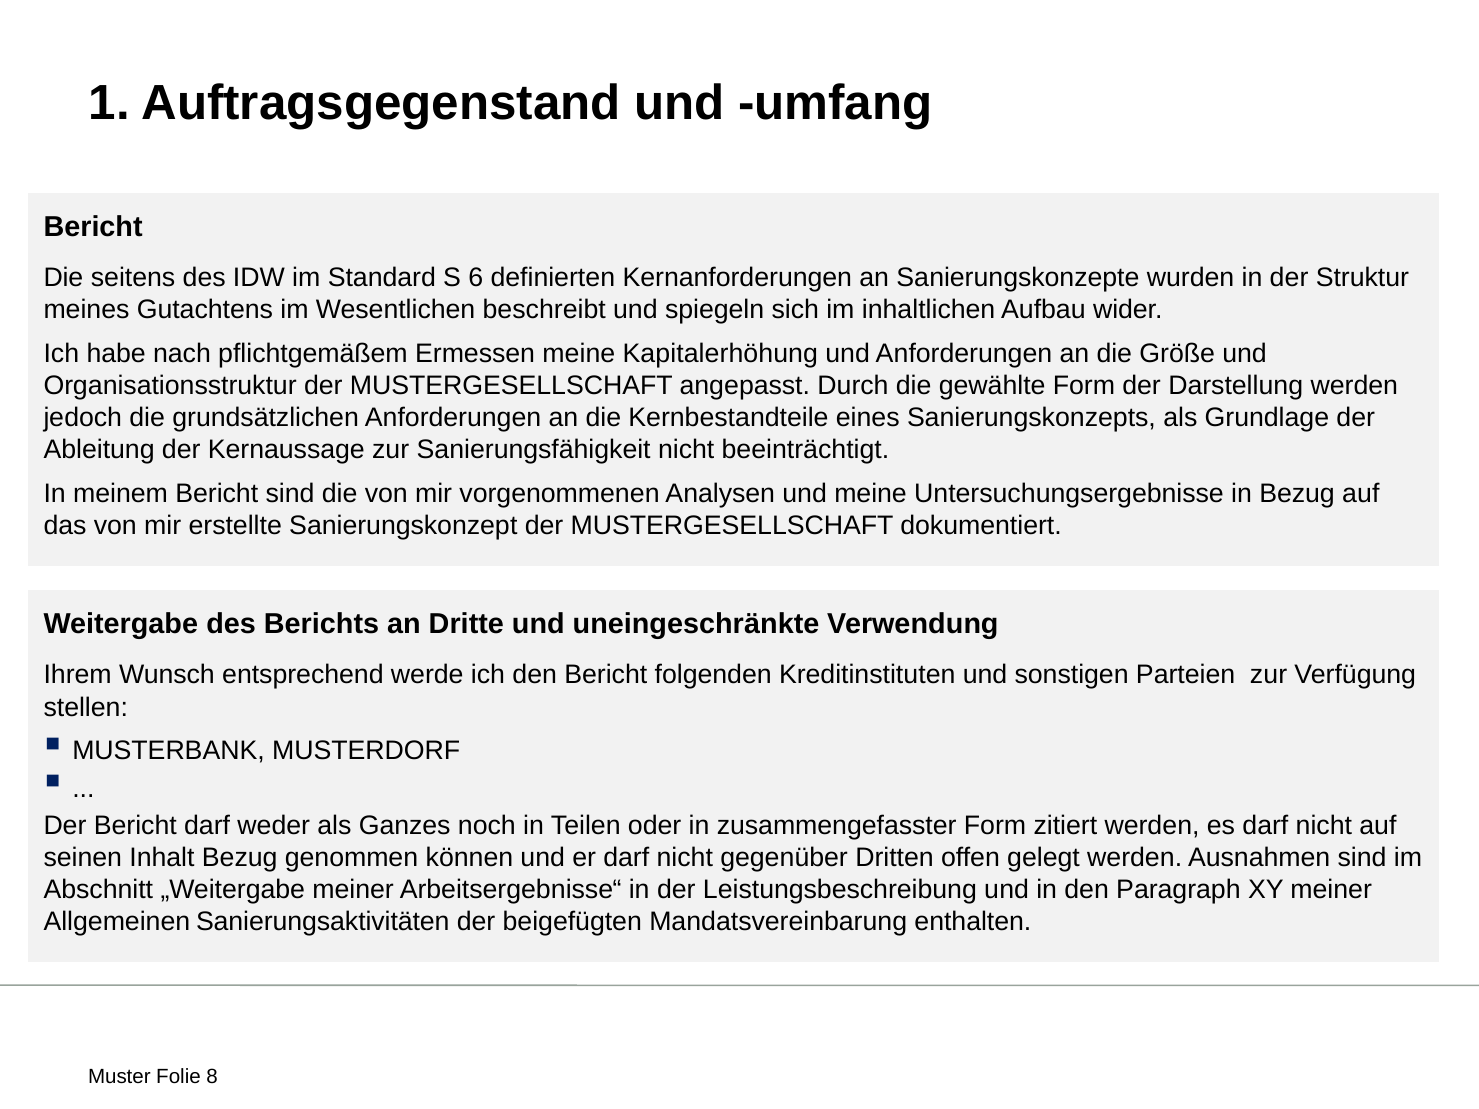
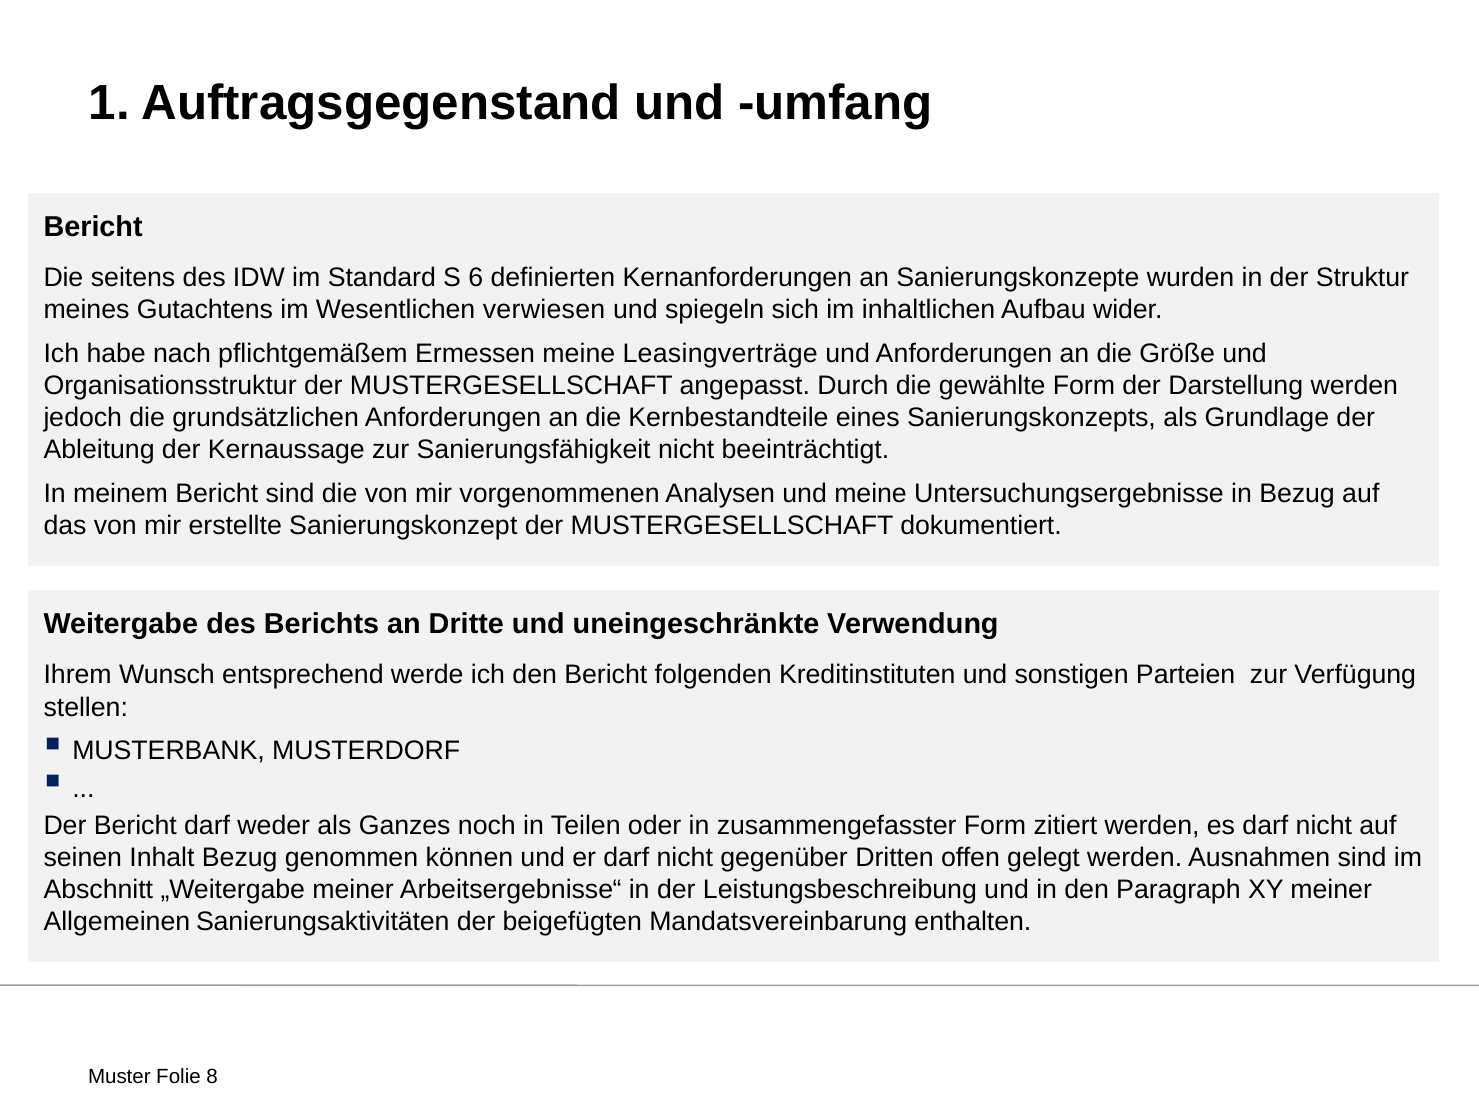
beschreibt: beschreibt -> verwiesen
Kapitalerhöhung: Kapitalerhöhung -> Leasingverträge
